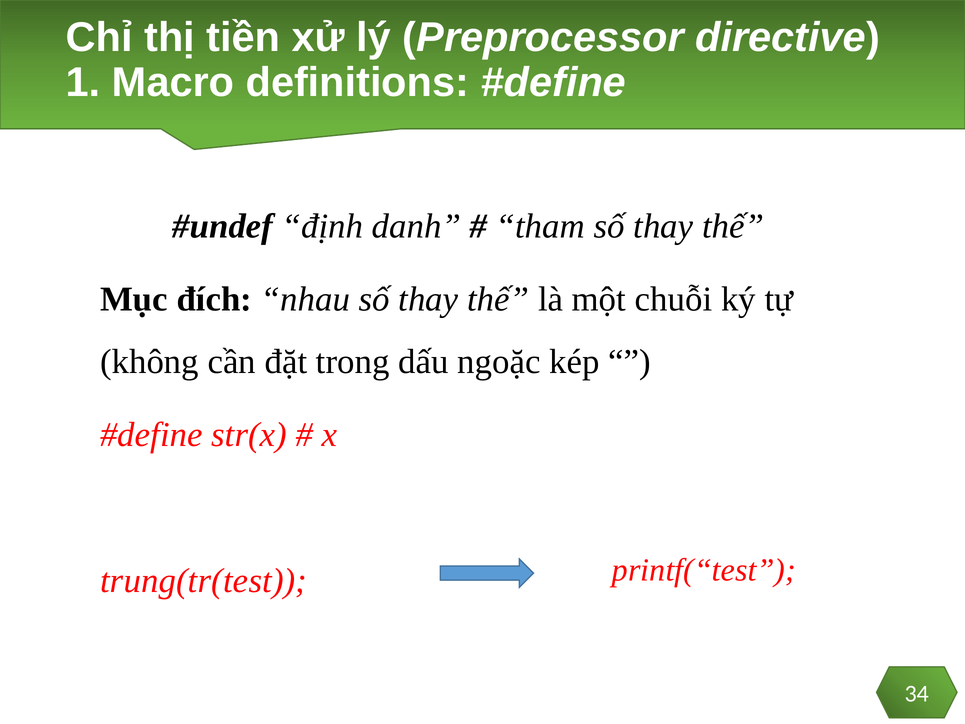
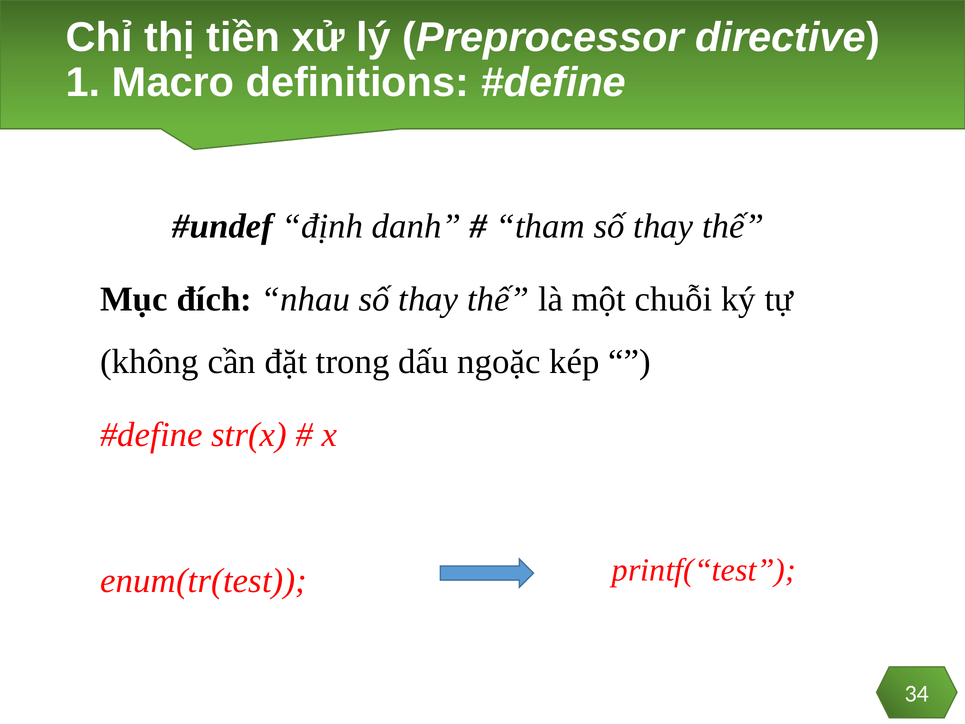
trung(tr(test: trung(tr(test -> enum(tr(test
